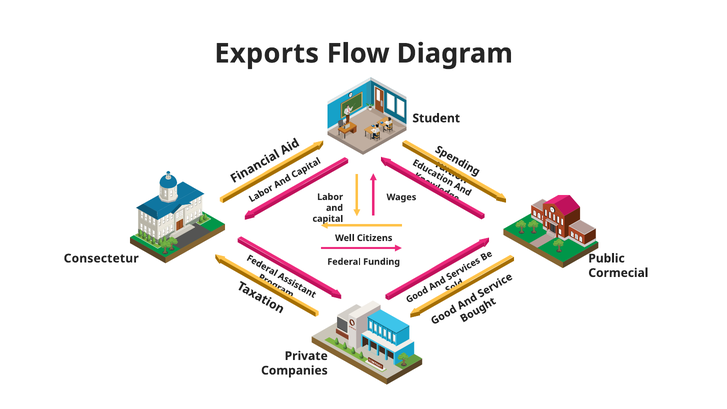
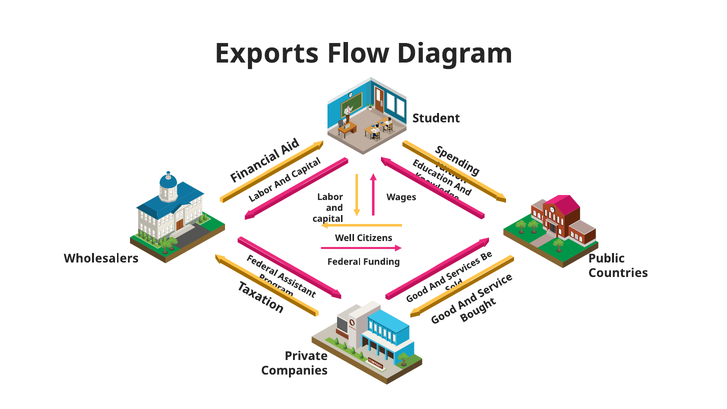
Consectetur: Consectetur -> Wholesalers
Cormecial: Cormecial -> Countries
